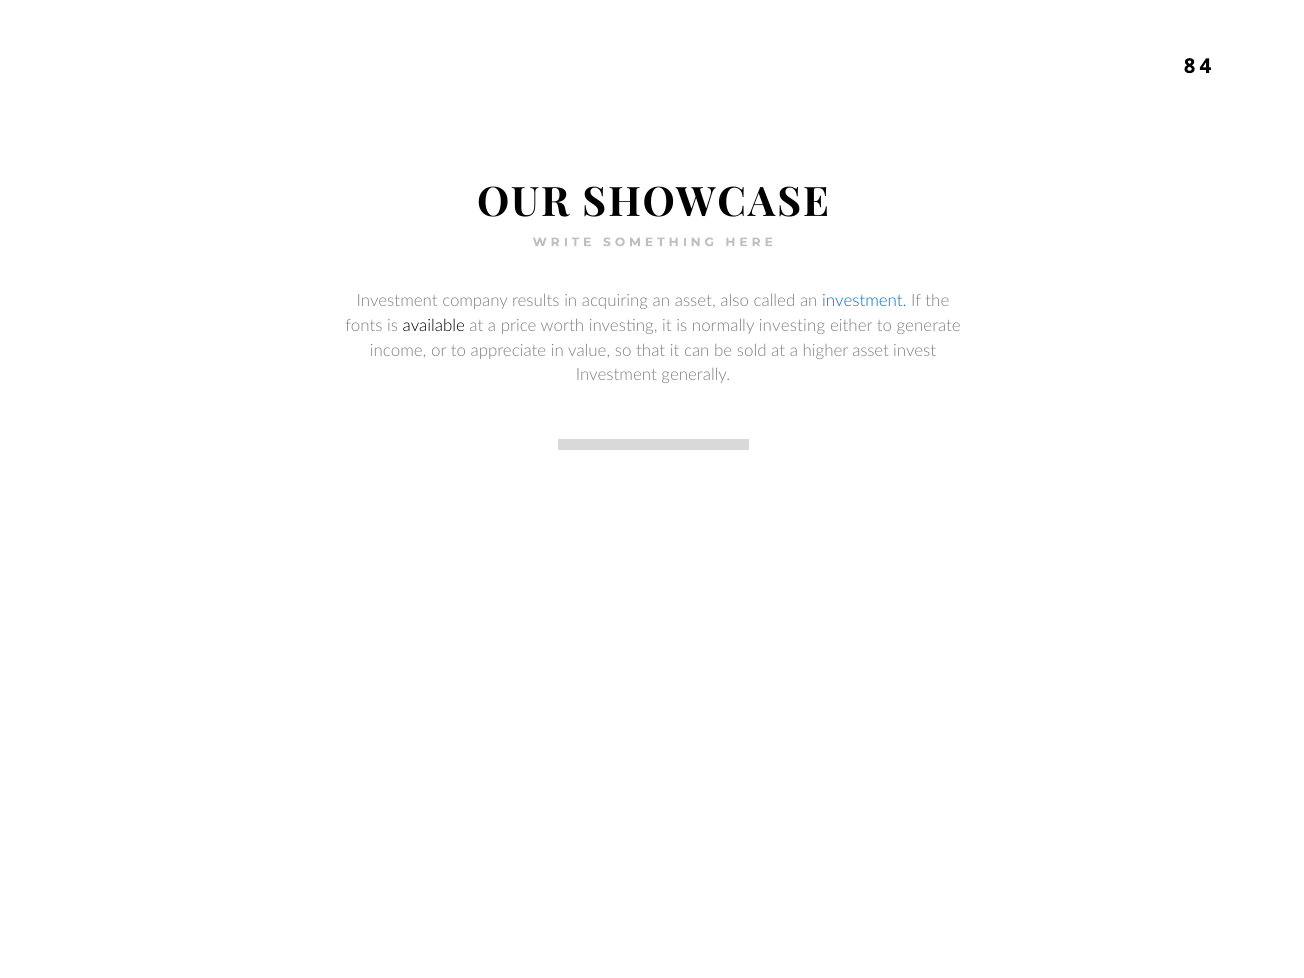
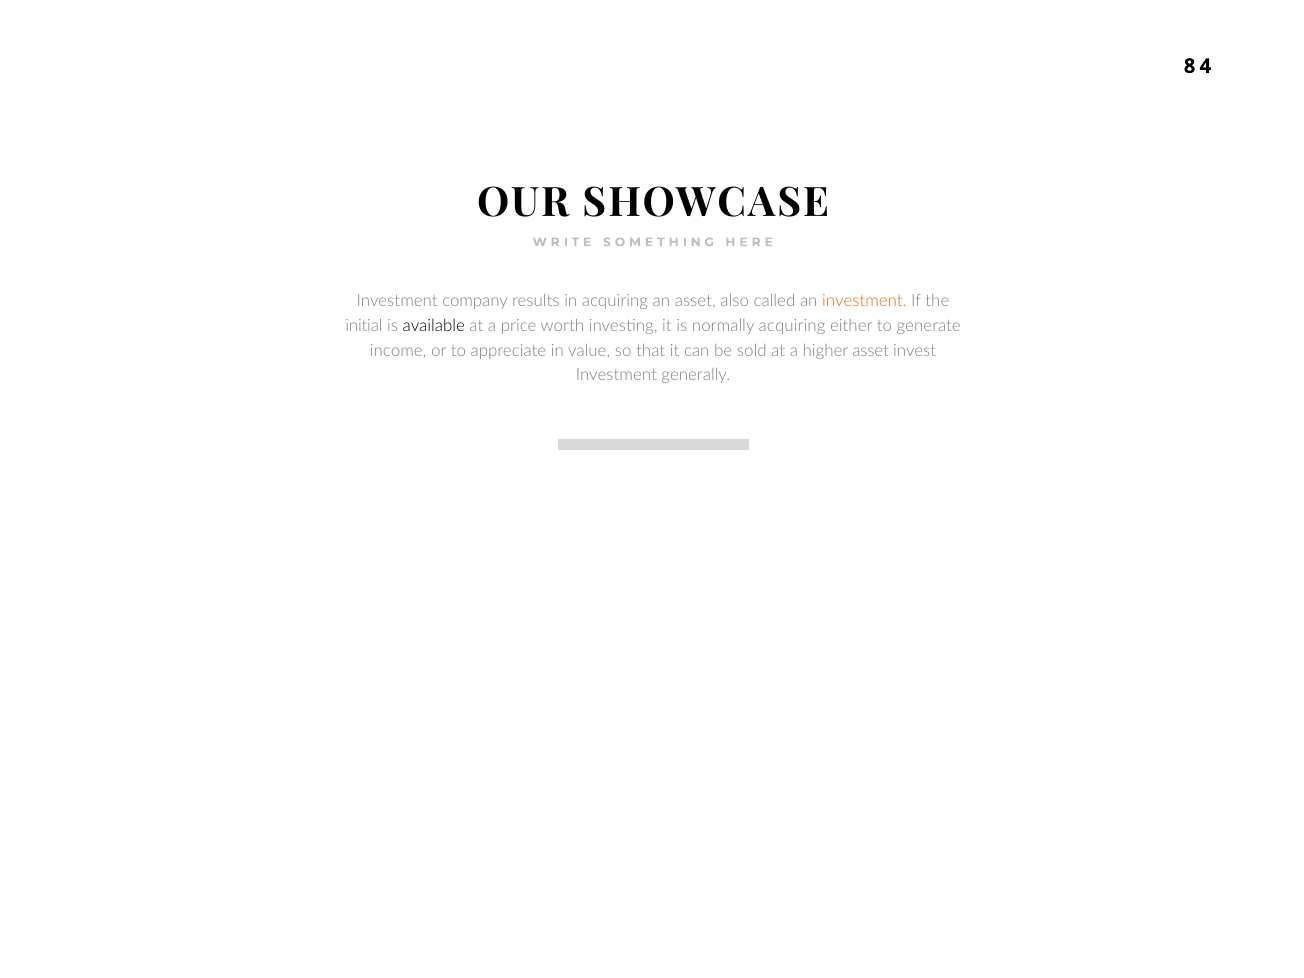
investment at (864, 301) colour: blue -> orange
fonts: fonts -> initial
normally investing: investing -> acquiring
